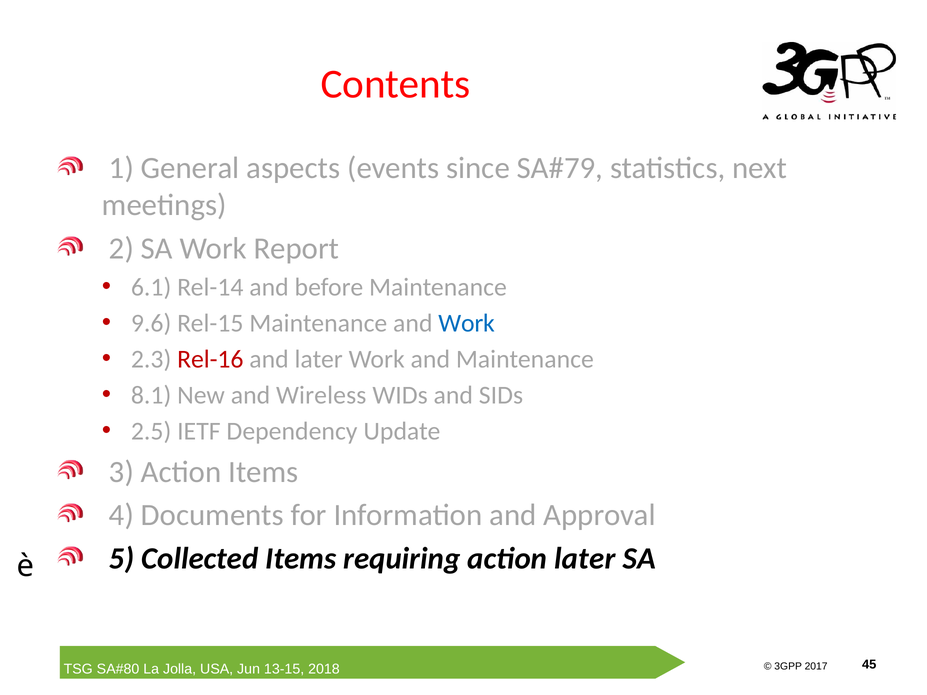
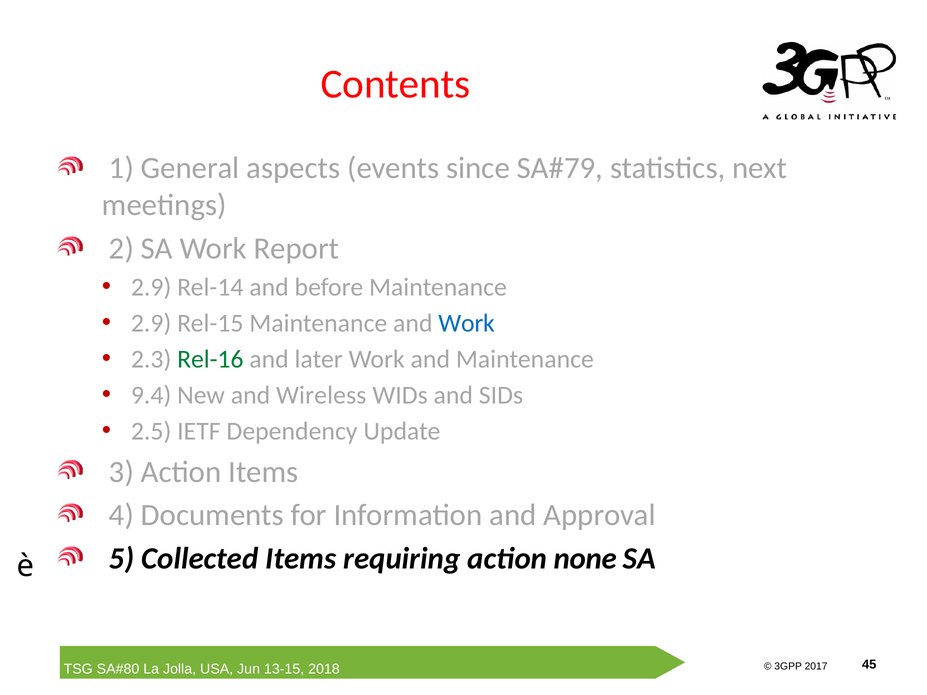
6.1 at (151, 287): 6.1 -> 2.9
9.6 at (151, 323): 9.6 -> 2.9
Rel-16 colour: red -> green
8.1: 8.1 -> 9.4
action later: later -> none
